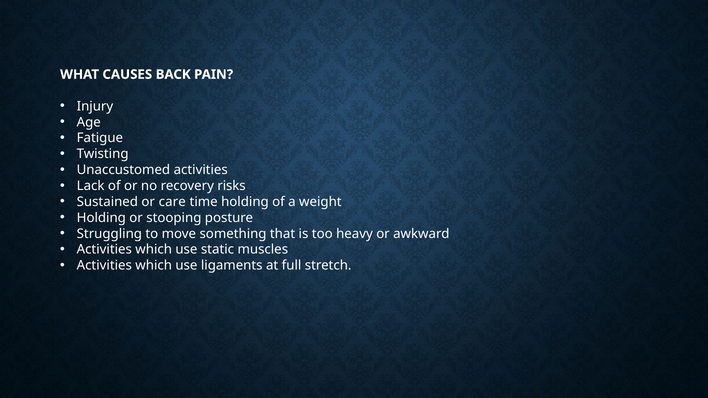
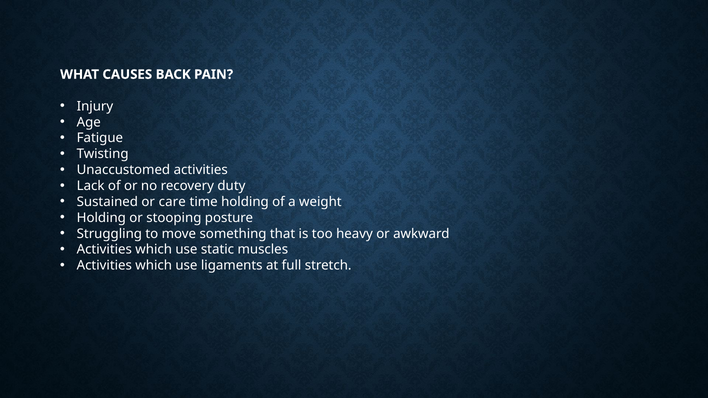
risks: risks -> duty
